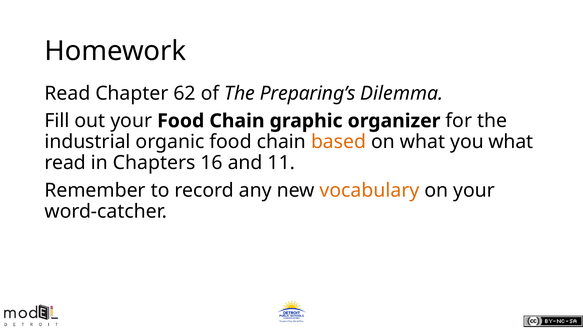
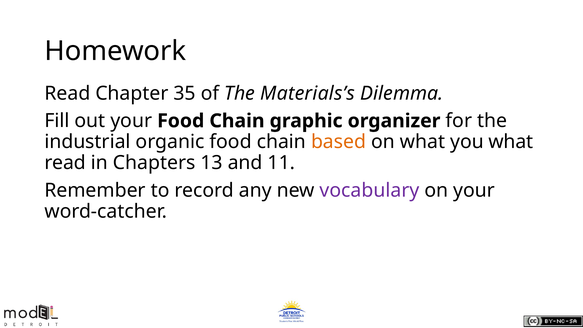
62: 62 -> 35
Preparing’s: Preparing’s -> Materials’s
16: 16 -> 13
vocabulary colour: orange -> purple
